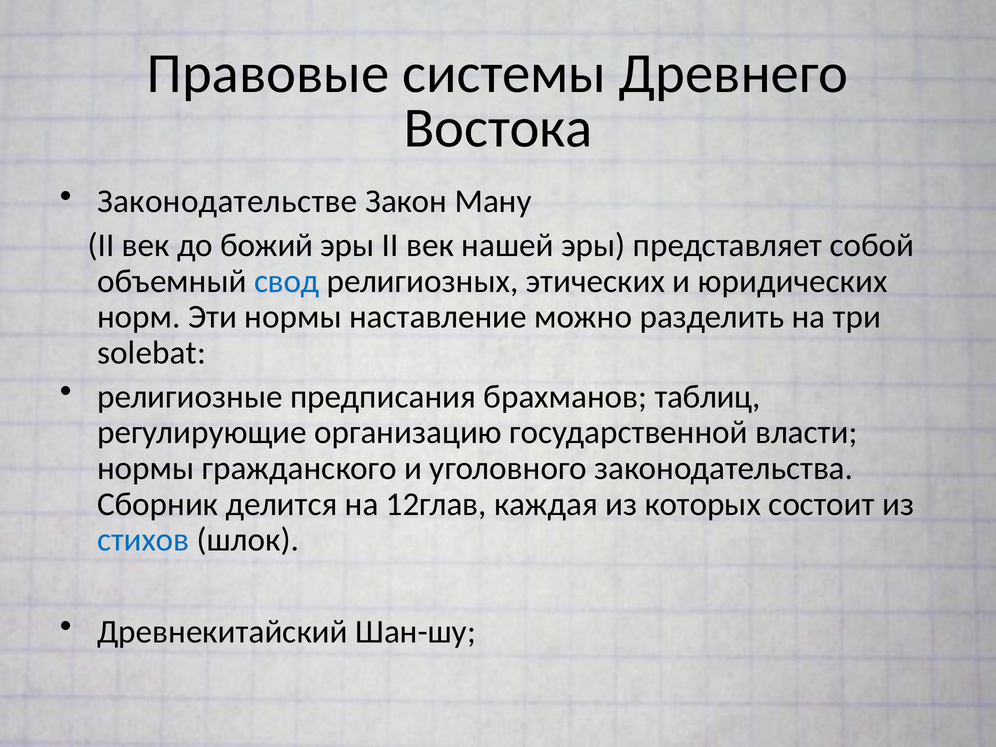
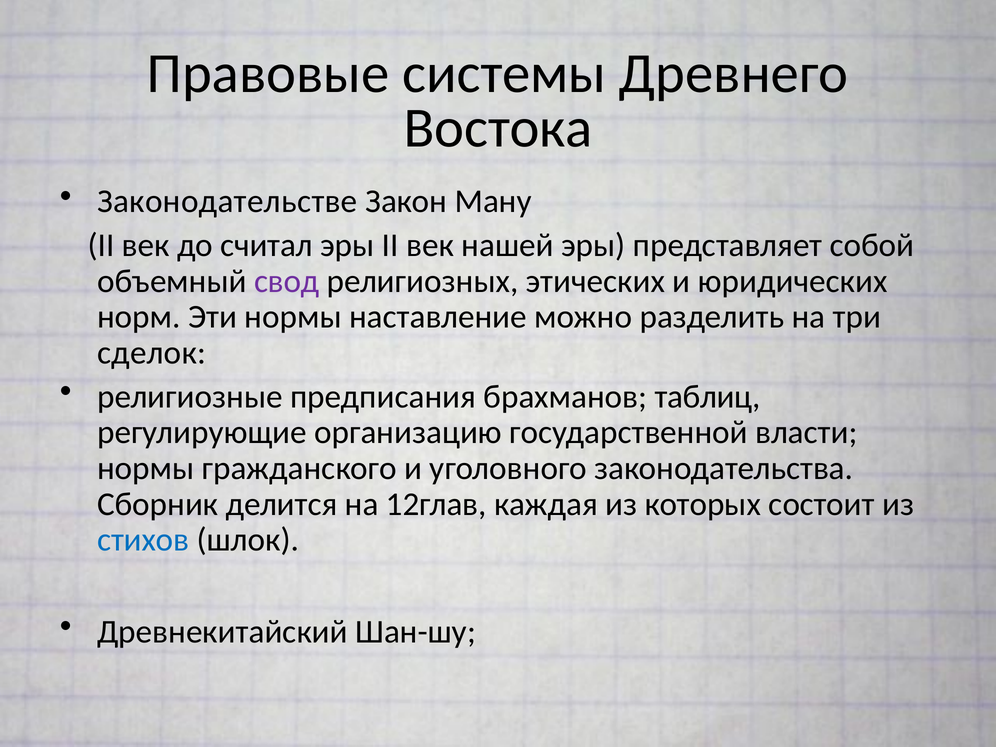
божий: божий -> считал
свод colour: blue -> purple
solebat: solebat -> сделок
